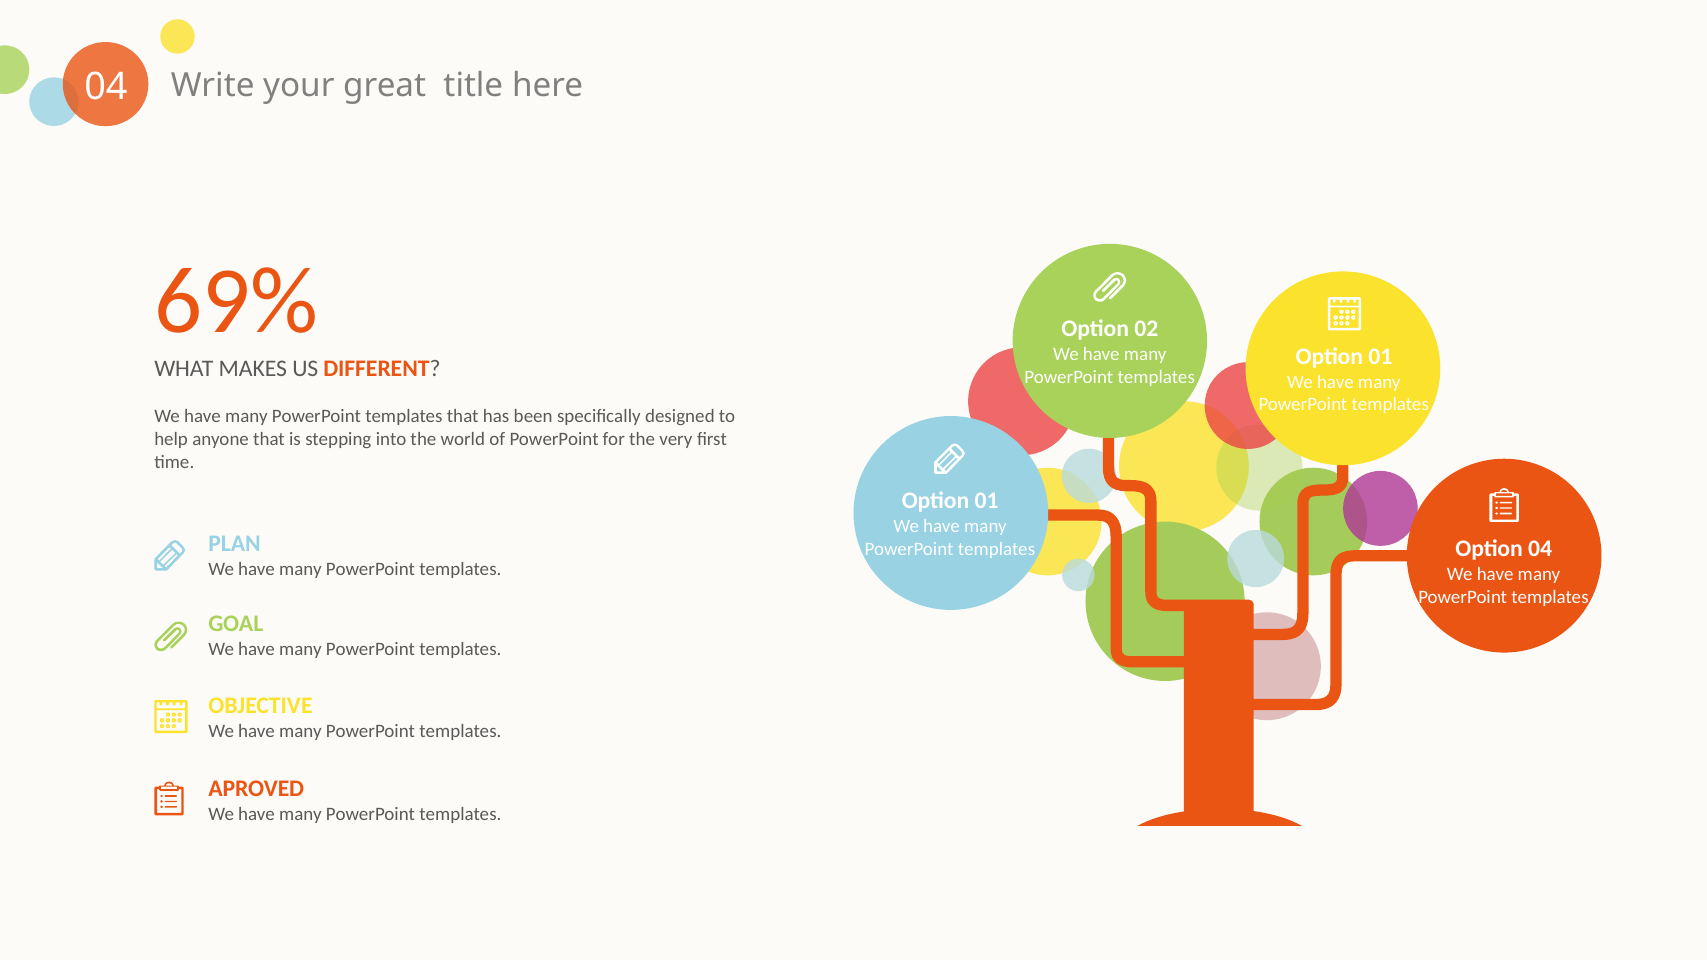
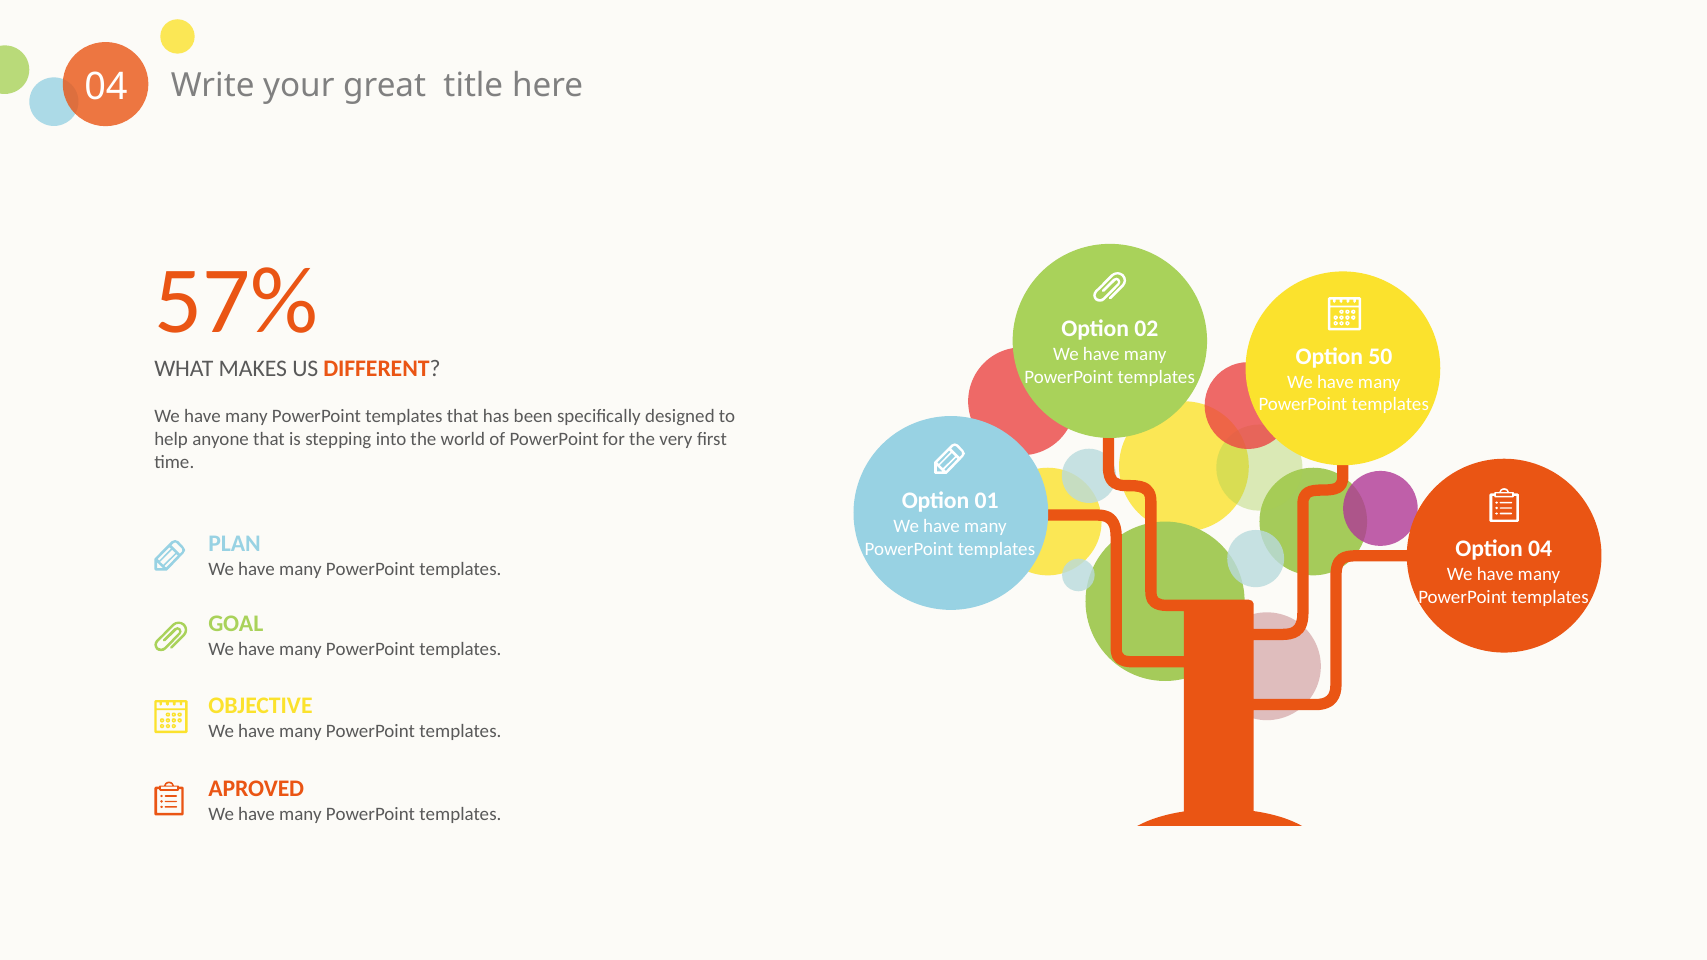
69%: 69% -> 57%
01 at (1380, 357): 01 -> 50
